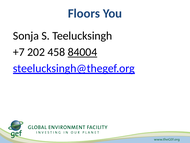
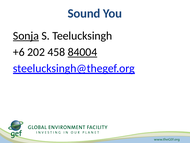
Floors: Floors -> Sound
Sonja underline: none -> present
+7: +7 -> +6
